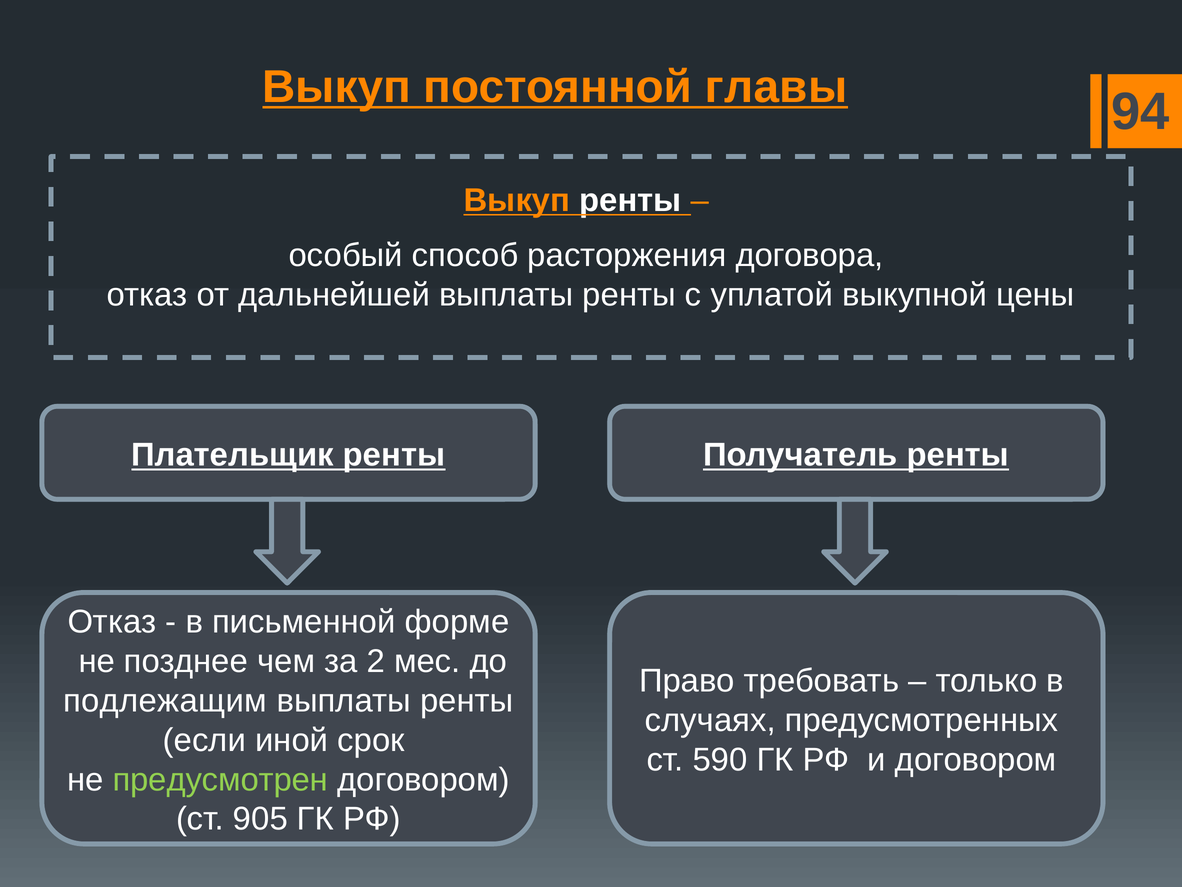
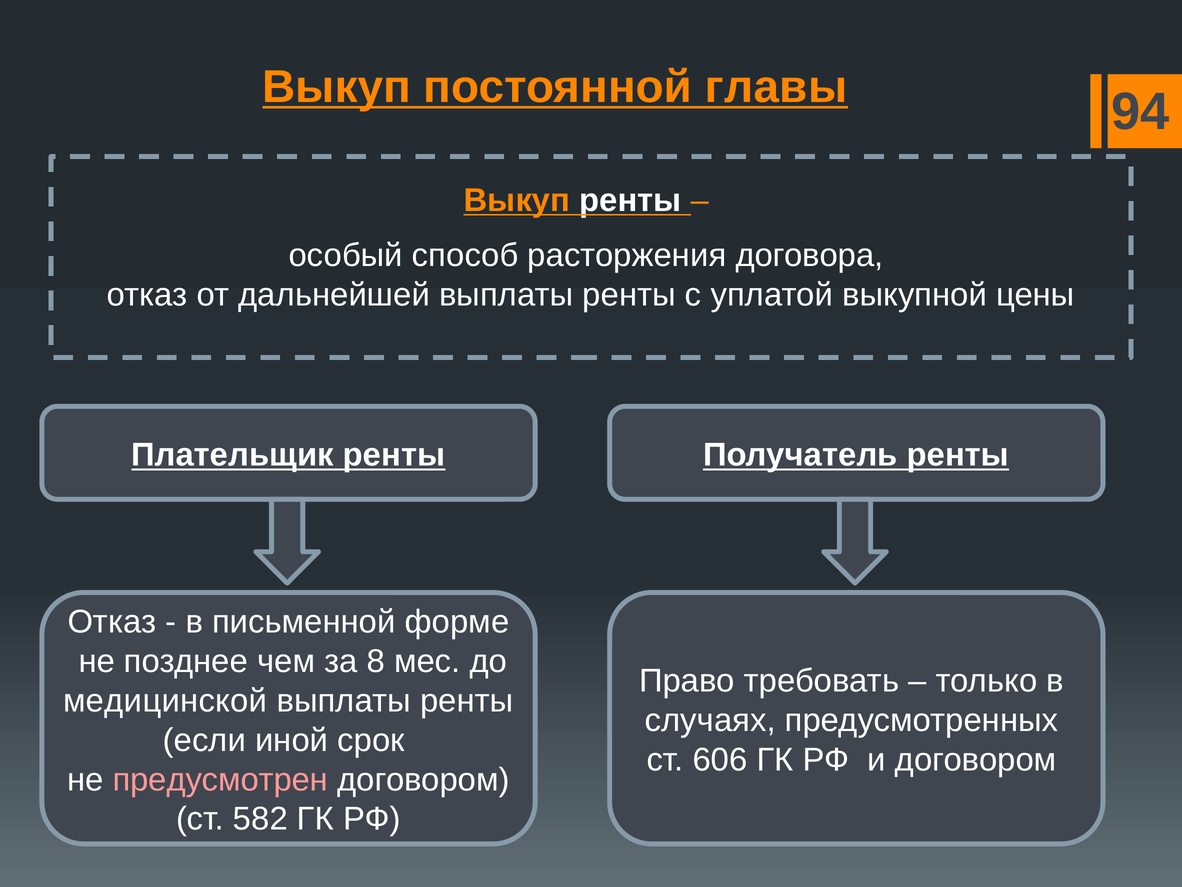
2: 2 -> 8
подлежащим: подлежащим -> медицинской
590: 590 -> 606
предусмотрен colour: light green -> pink
905: 905 -> 582
